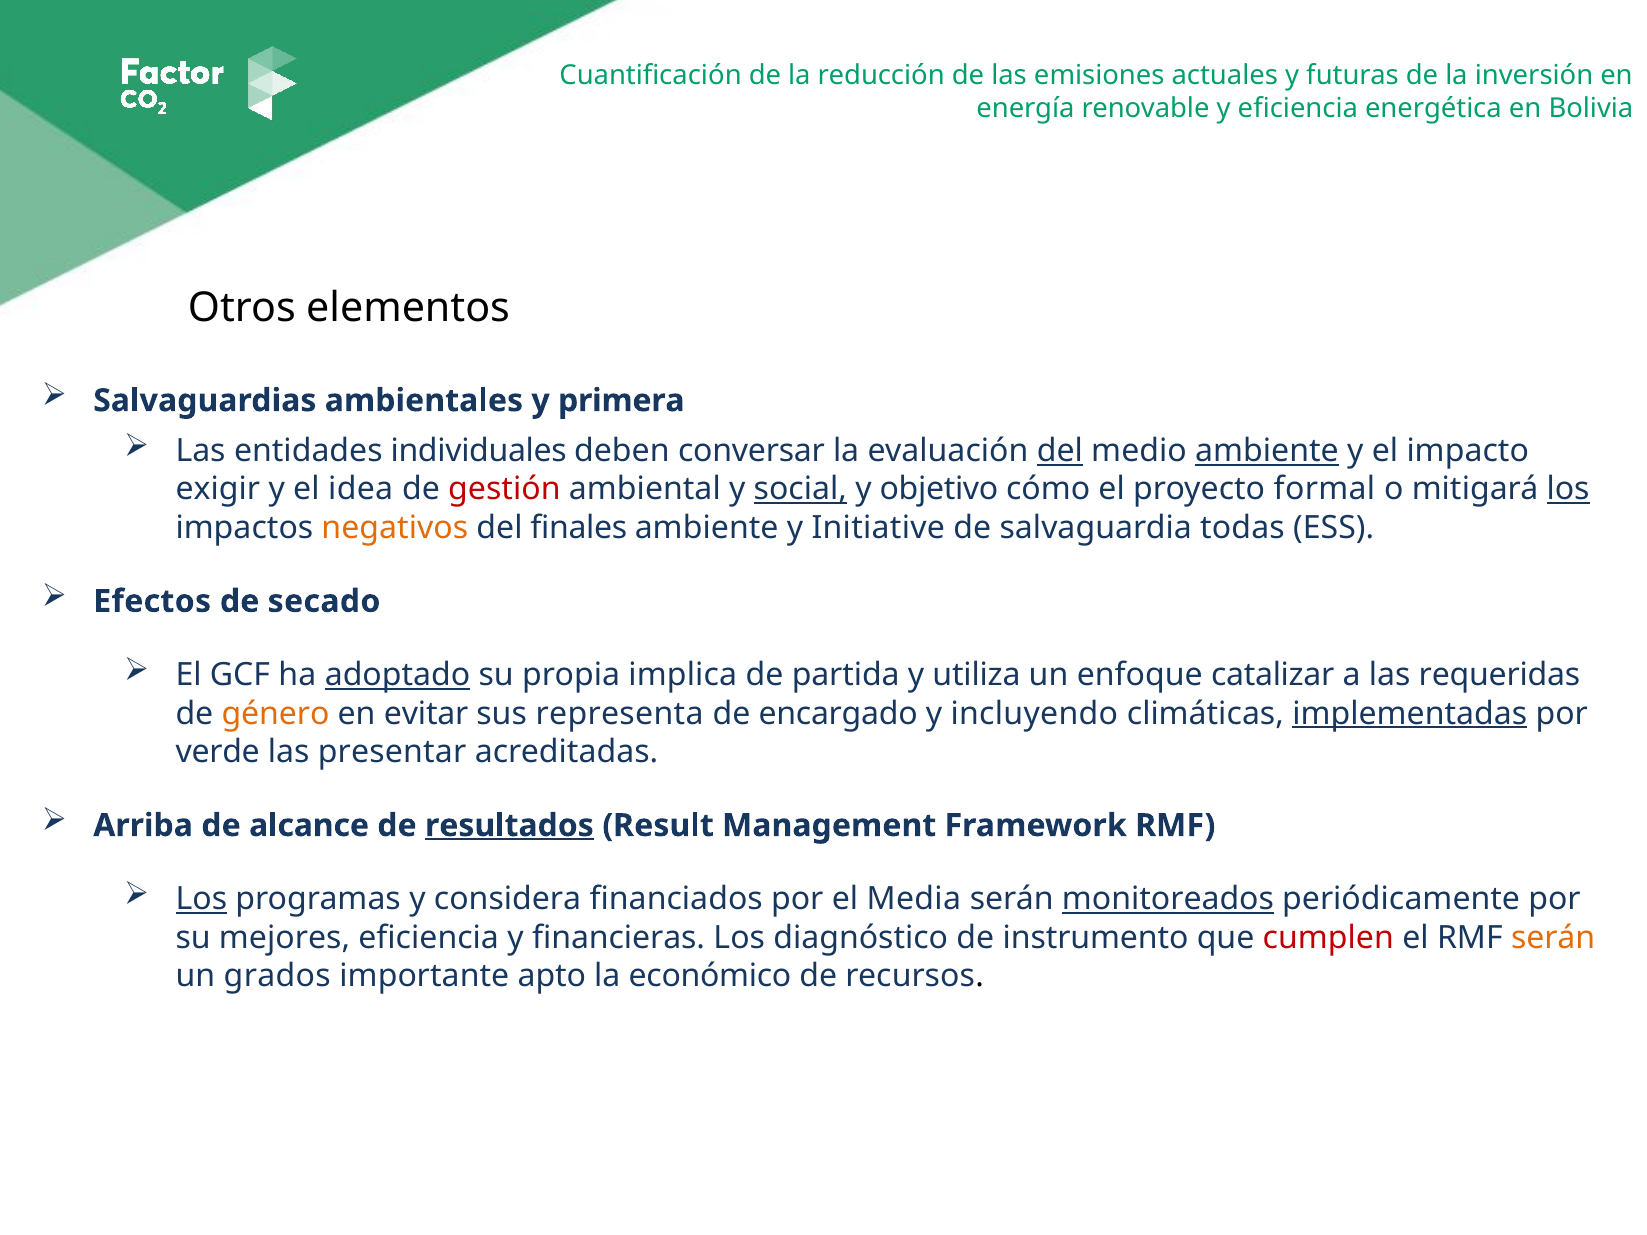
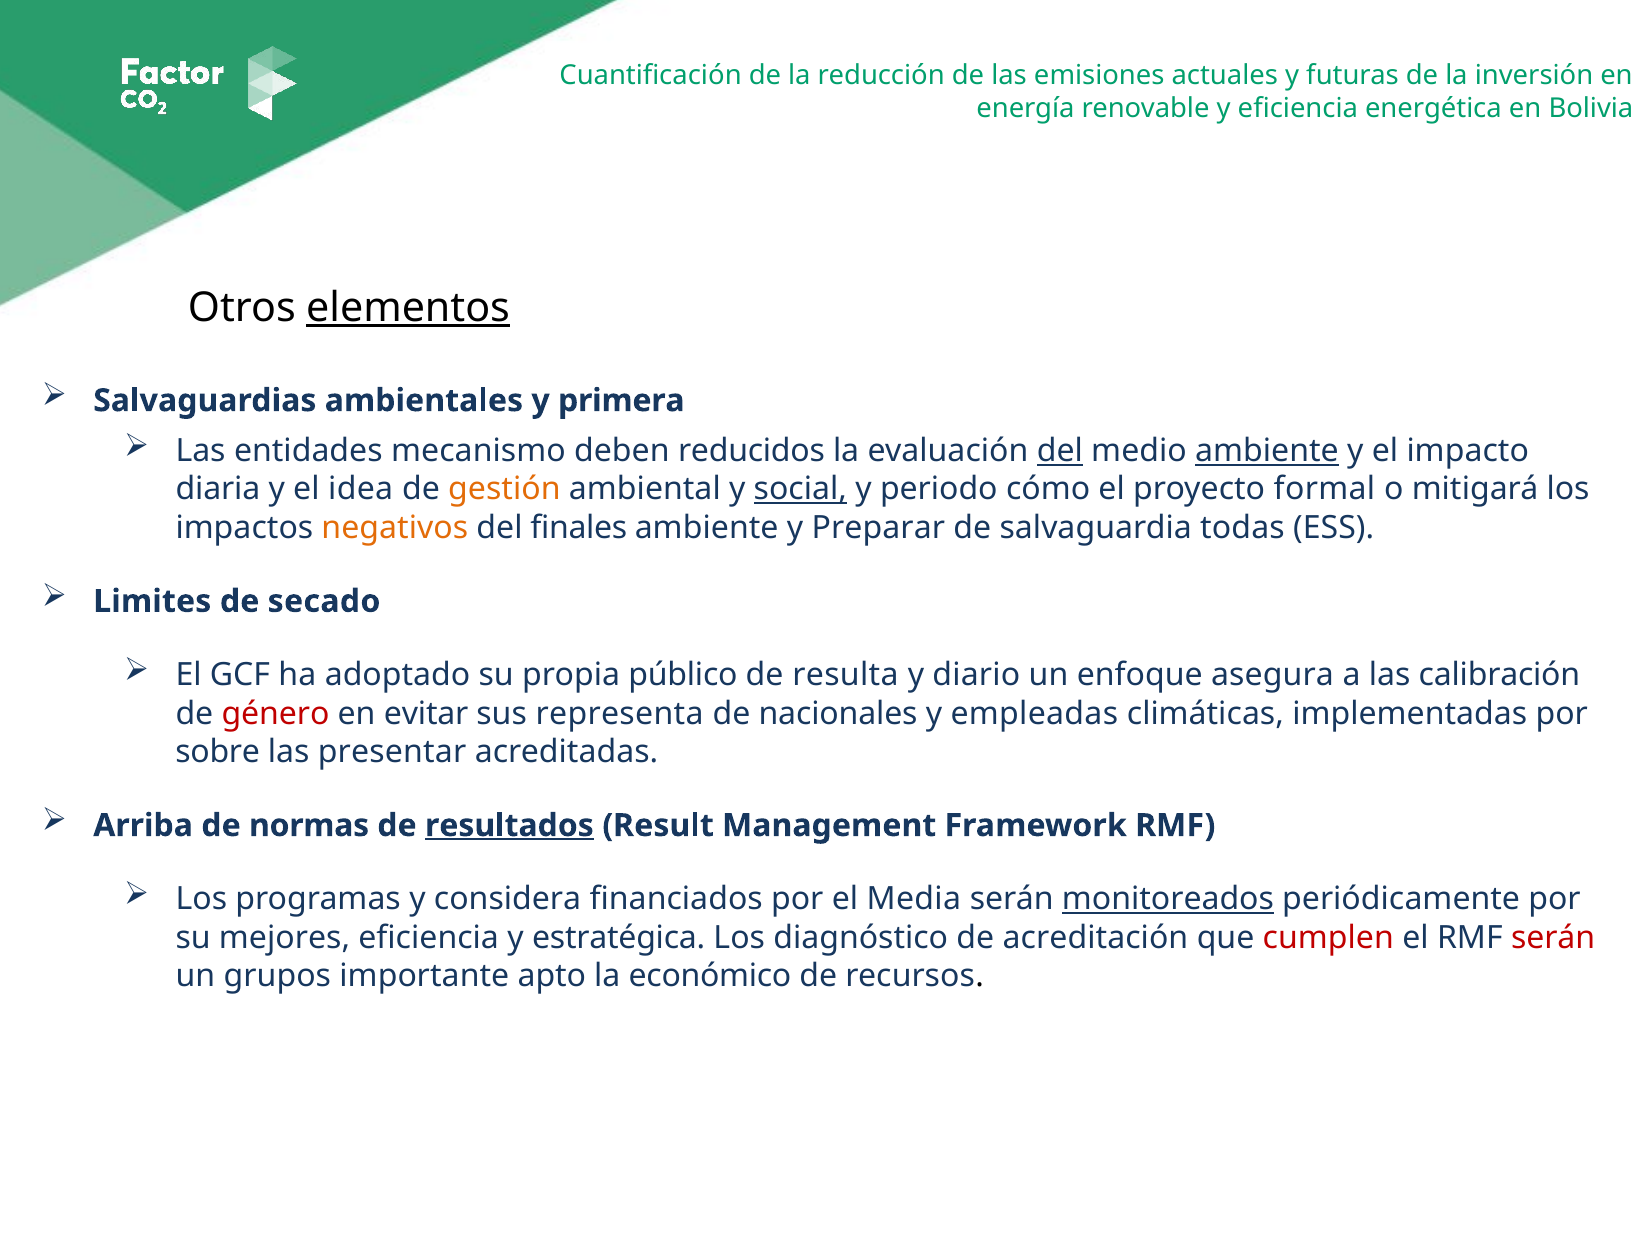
elementos underline: none -> present
individuales: individuales -> mecanismo
conversar: conversar -> reducidos
exigir: exigir -> diaria
gestión colour: red -> orange
objetivo: objetivo -> periodo
los at (1568, 489) underline: present -> none
Initiative: Initiative -> Preparar
Efectos: Efectos -> Limites
adoptado underline: present -> none
implica: implica -> público
partida: partida -> resulta
utiliza: utiliza -> diario
catalizar: catalizar -> asegura
requeridas: requeridas -> calibración
género colour: orange -> red
encargado: encargado -> nacionales
incluyendo: incluyendo -> empleadas
implementadas underline: present -> none
verde: verde -> sobre
alcance: alcance -> normas
Los at (201, 899) underline: present -> none
financieras: financieras -> estratégica
instrumento: instrumento -> acreditación
serán at (1553, 938) colour: orange -> red
grados: grados -> grupos
